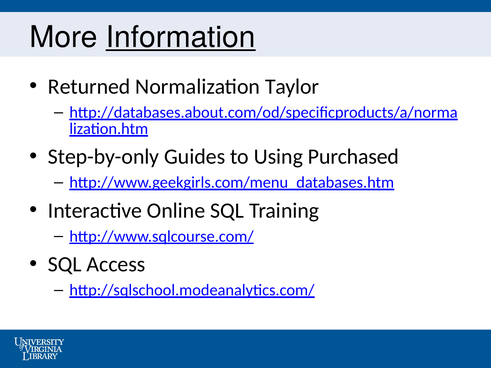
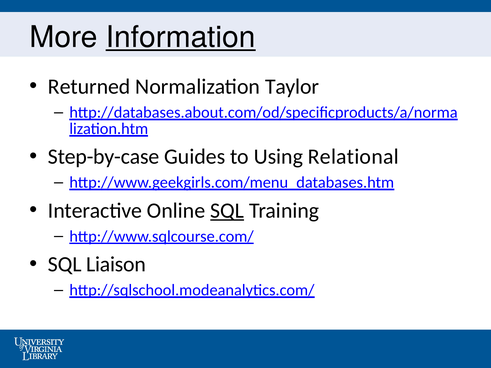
Step-by-only: Step-by-only -> Step-by-case
Purchased: Purchased -> Relational
SQL at (227, 211) underline: none -> present
Access: Access -> Liaison
